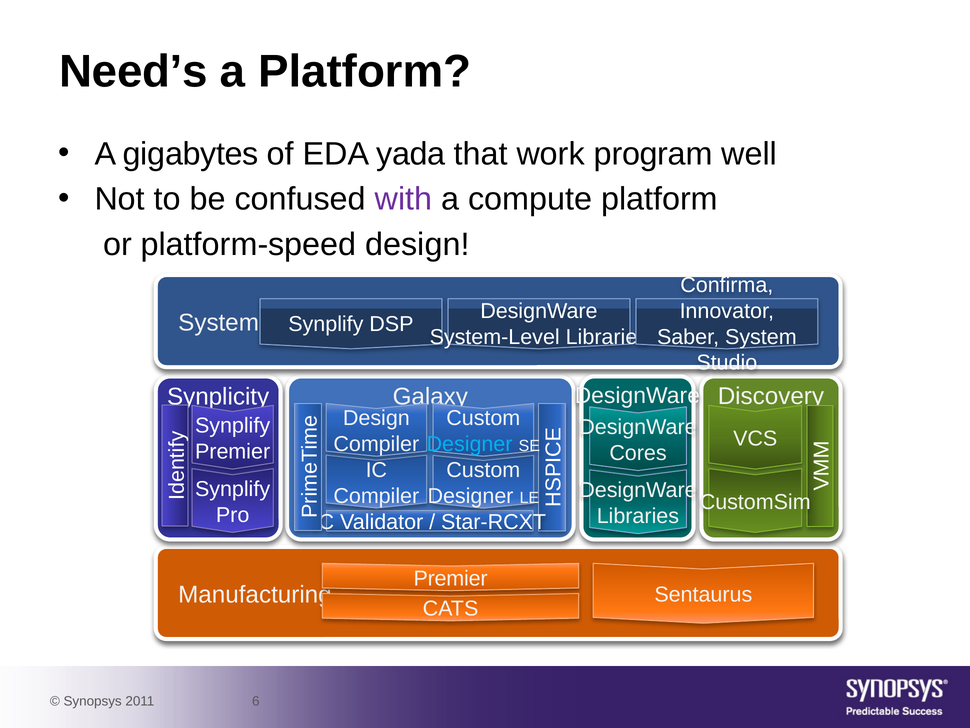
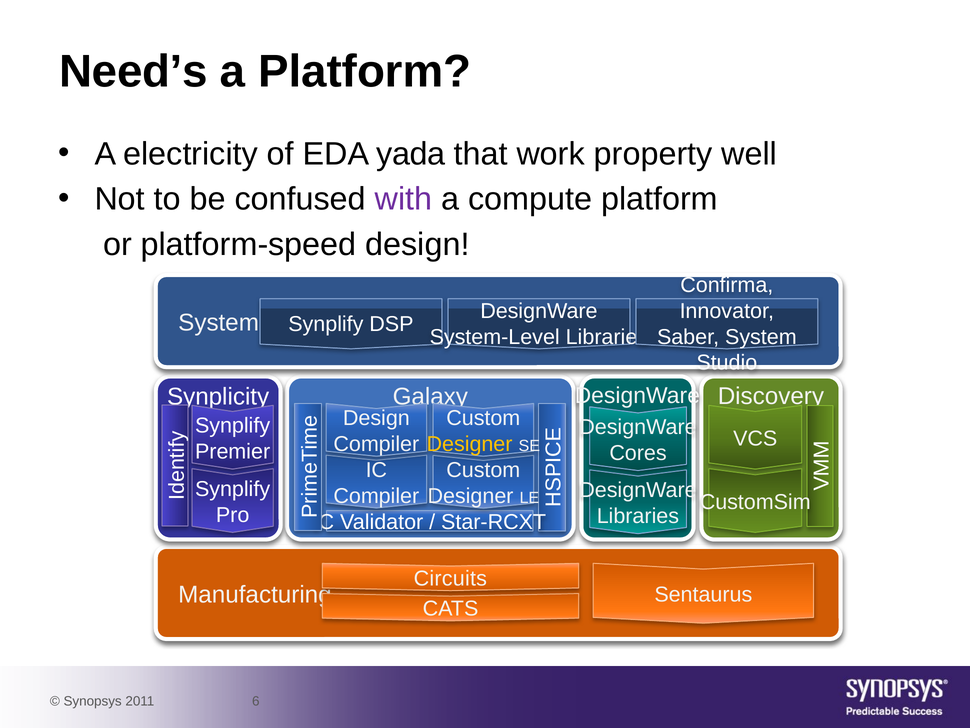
gigabytes: gigabytes -> electricity
program: program -> property
Designer at (470, 444) colour: light blue -> yellow
Premier at (451, 578): Premier -> Circuits
